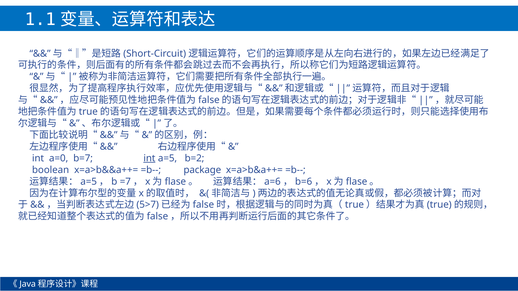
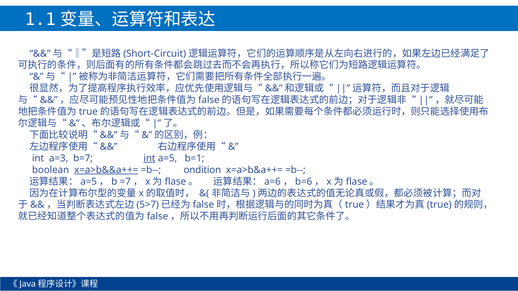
a=0: a=0 -> a=3
b=2: b=2 -> b=1
x=a>b&&a++= underline: none -> present
package: package -> ondition
